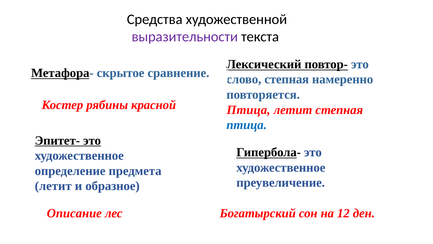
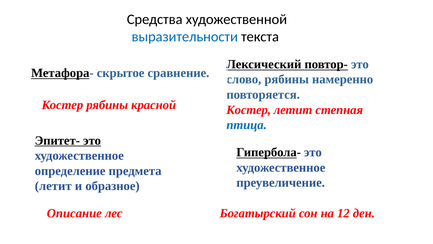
выразительности colour: purple -> blue
слово степная: степная -> рябины
Птица at (248, 110): Птица -> Костер
